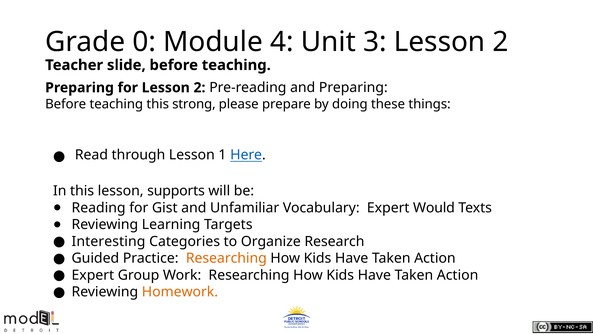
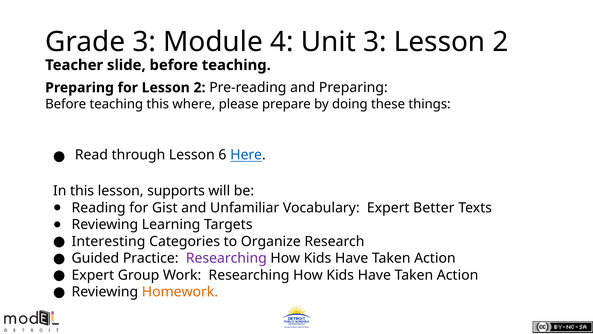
Grade 0: 0 -> 3
strong: strong -> where
1: 1 -> 6
Would: Would -> Better
Researching at (226, 258) colour: orange -> purple
